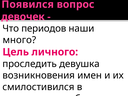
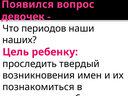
много: много -> наших
личного: личного -> ребенку
девушка: девушка -> твердый
смилостивился: смилостивился -> познакомиться
